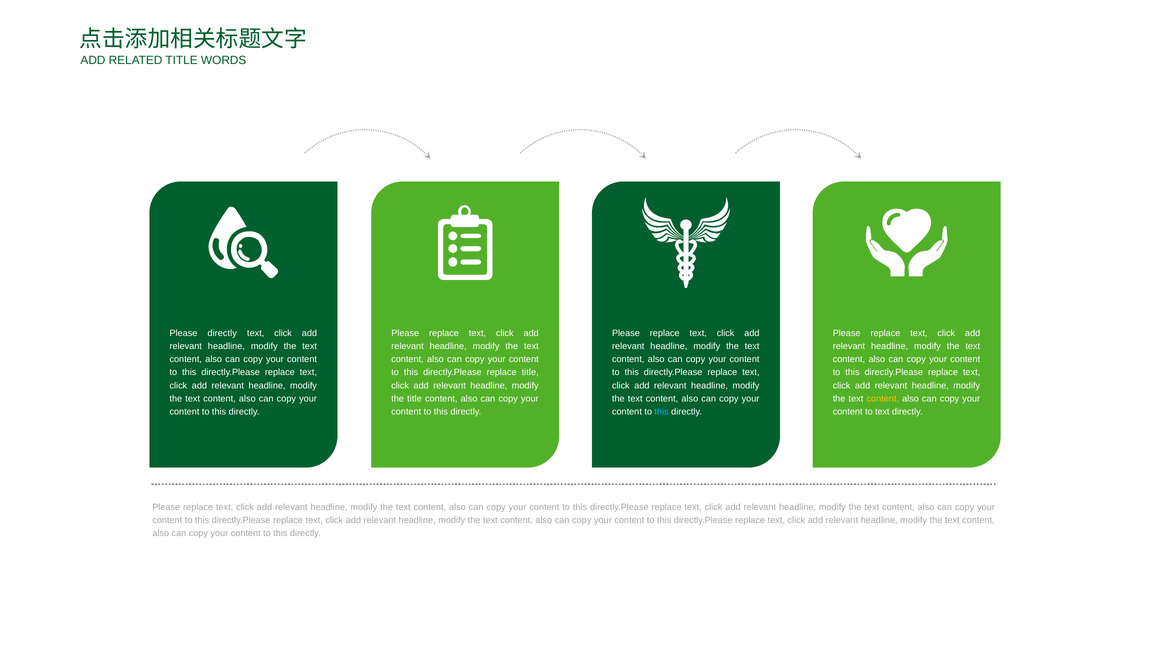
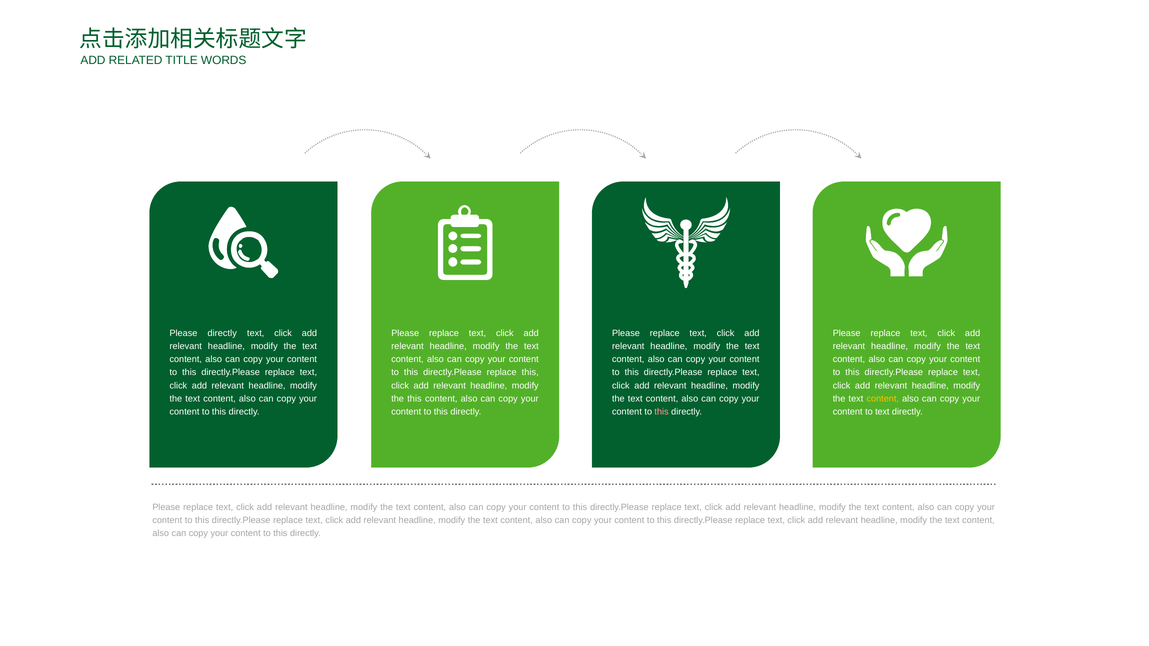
replace title: title -> this
the title: title -> this
this at (662, 412) colour: light blue -> pink
